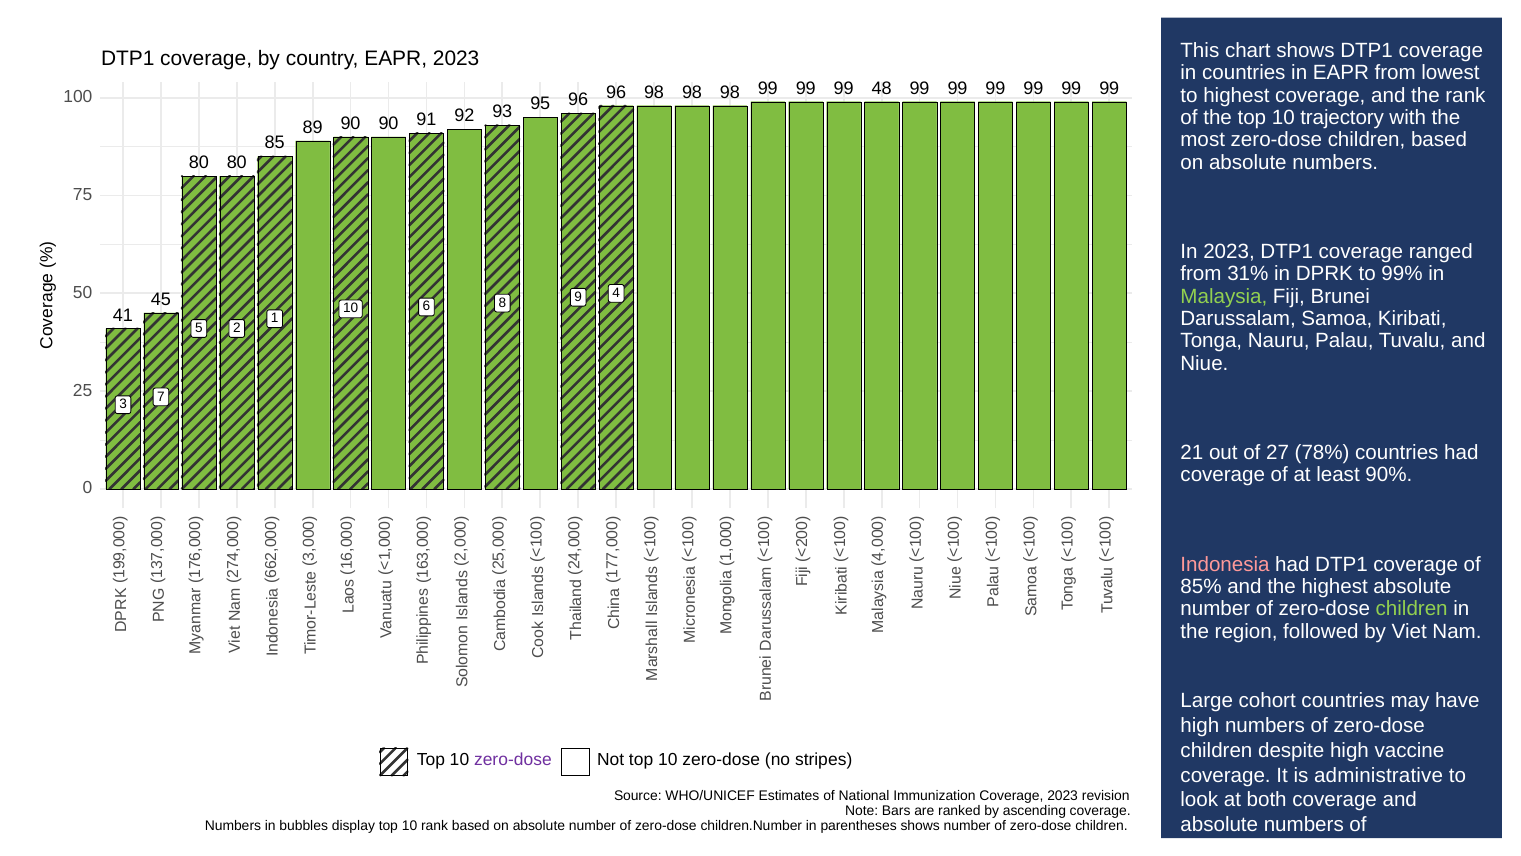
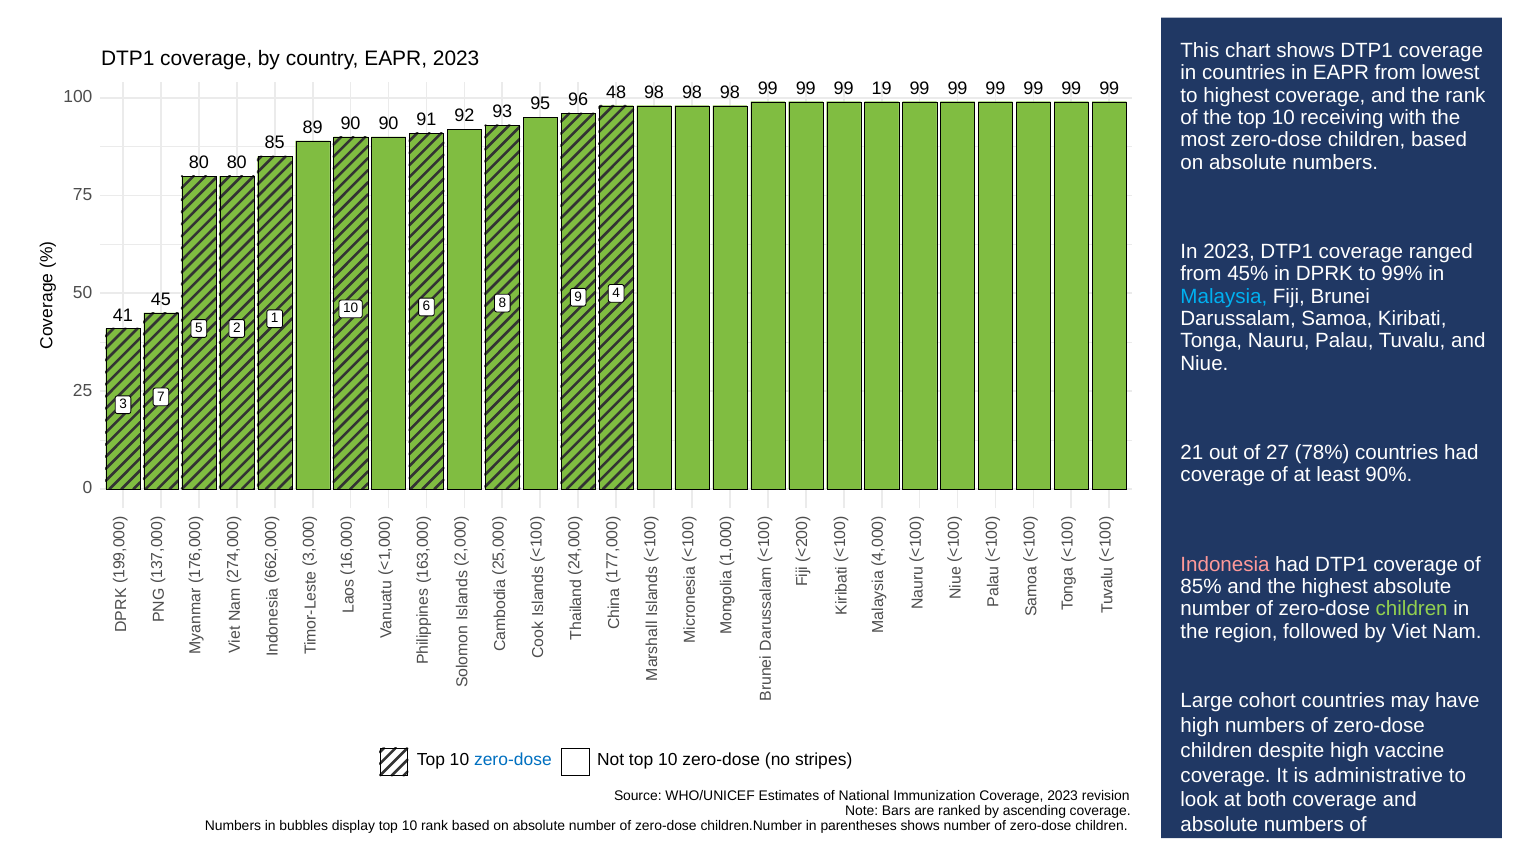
48: 48 -> 19
trajectory: trajectory -> receiving
96 96: 96 -> 48
31%: 31% -> 45%
Malaysia colour: light green -> light blue
zero-dose at (513, 759) colour: purple -> blue
